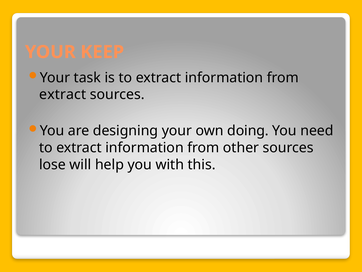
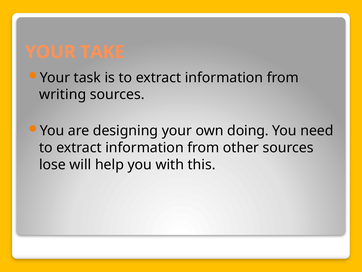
KEEP: KEEP -> TAKE
extract at (63, 94): extract -> writing
